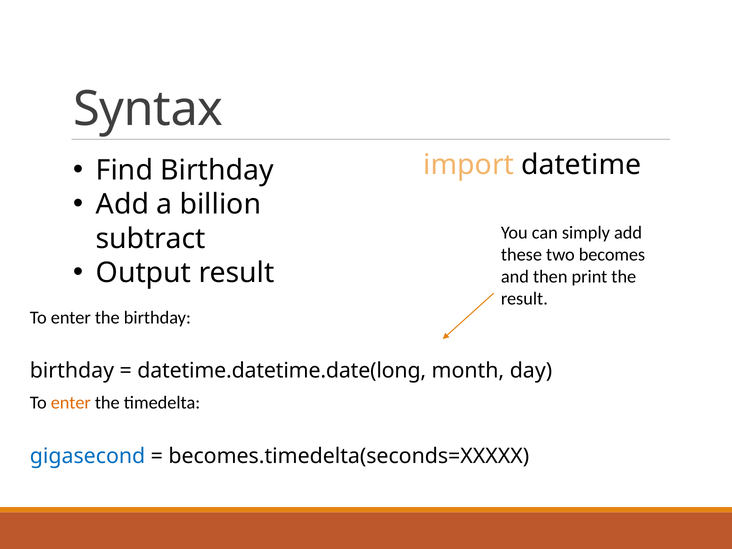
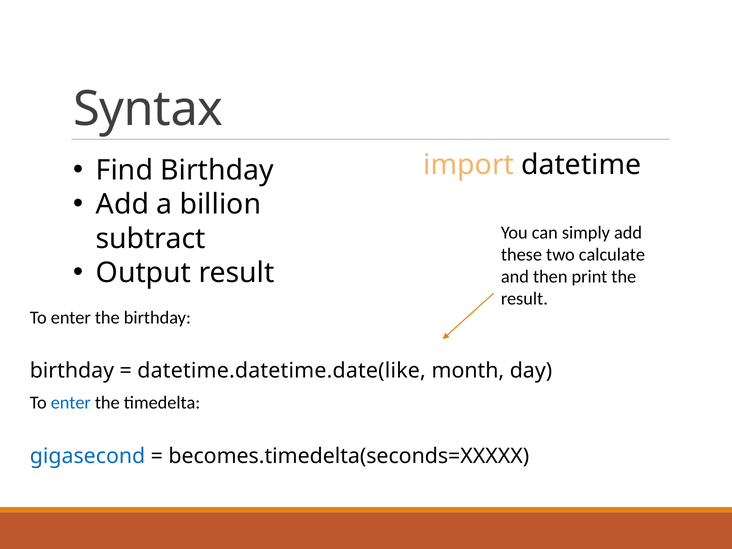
becomes: becomes -> calculate
datetime.datetime.date(long: datetime.datetime.date(long -> datetime.datetime.date(like
enter at (71, 403) colour: orange -> blue
